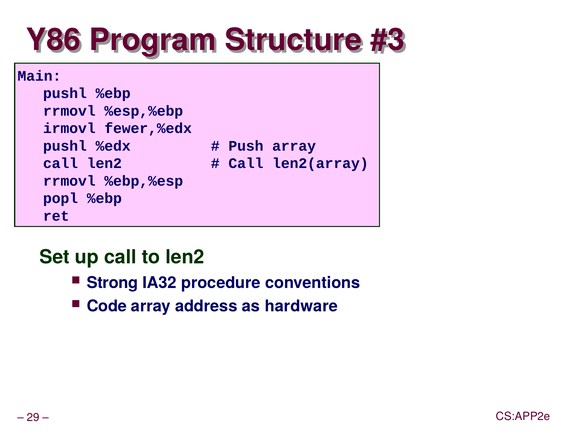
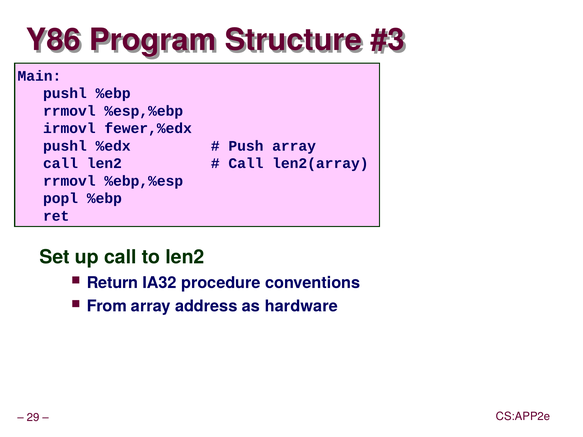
Strong: Strong -> Return
Code: Code -> From
